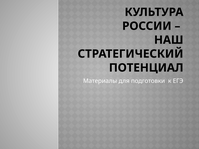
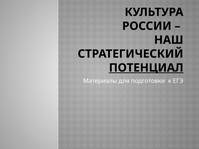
ПОТЕНЦИАЛ underline: none -> present
